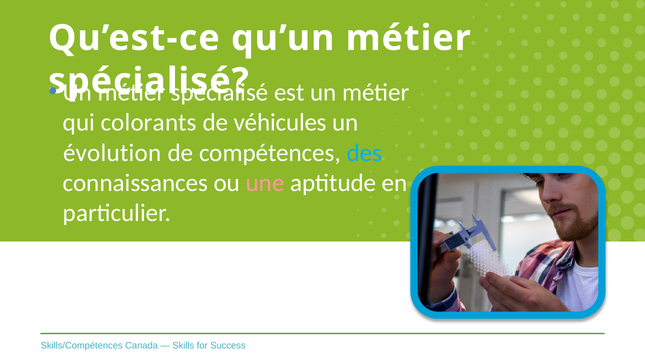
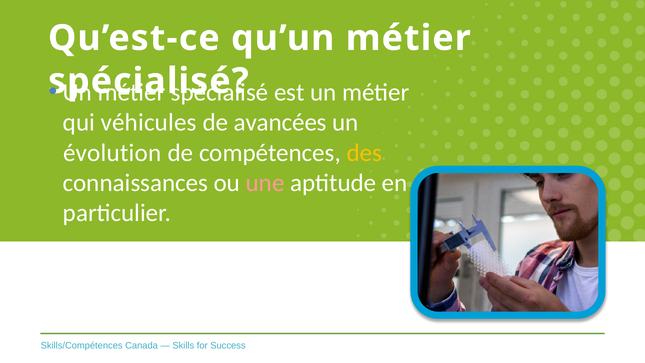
colorants: colorants -> véhicules
véhicules: véhicules -> avancées
des colour: light blue -> yellow
